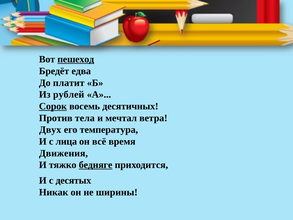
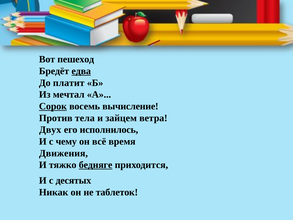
пешеход underline: present -> none
едва underline: none -> present
рублей: рублей -> мечтал
десятичных: десятичных -> вычисление
мечтал: мечтал -> зайцем
температура: температура -> исполнилось
лица: лица -> чему
ширины: ширины -> таблеток
